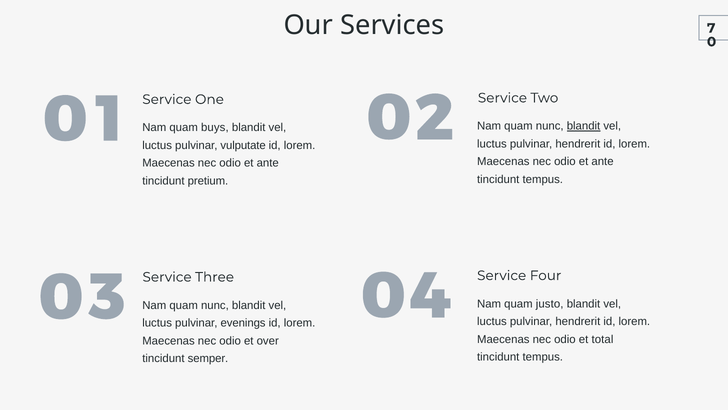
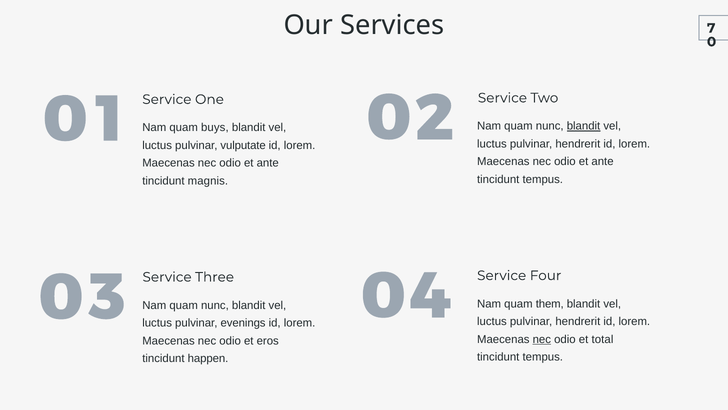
pretium: pretium -> magnis
justo: justo -> them
nec at (542, 339) underline: none -> present
over: over -> eros
semper: semper -> happen
